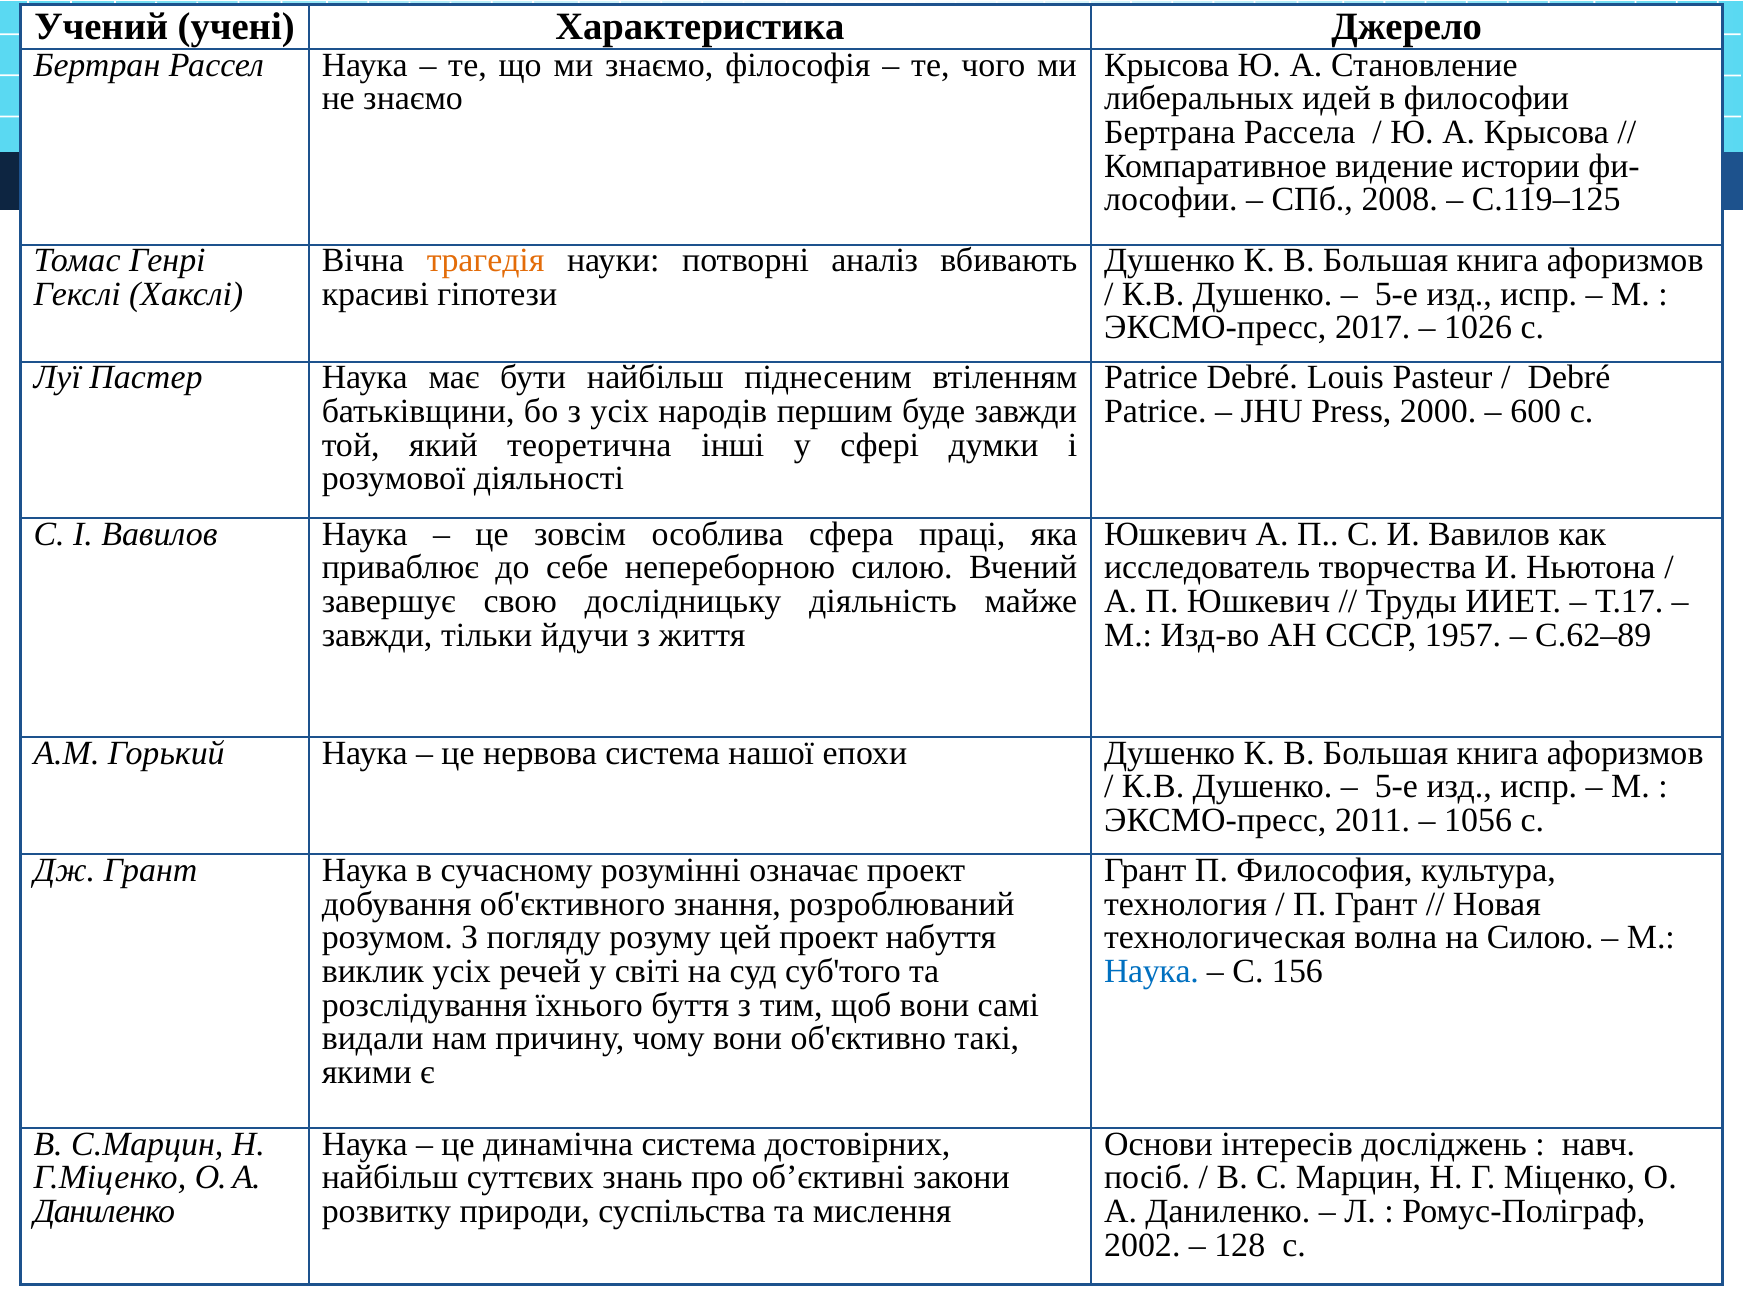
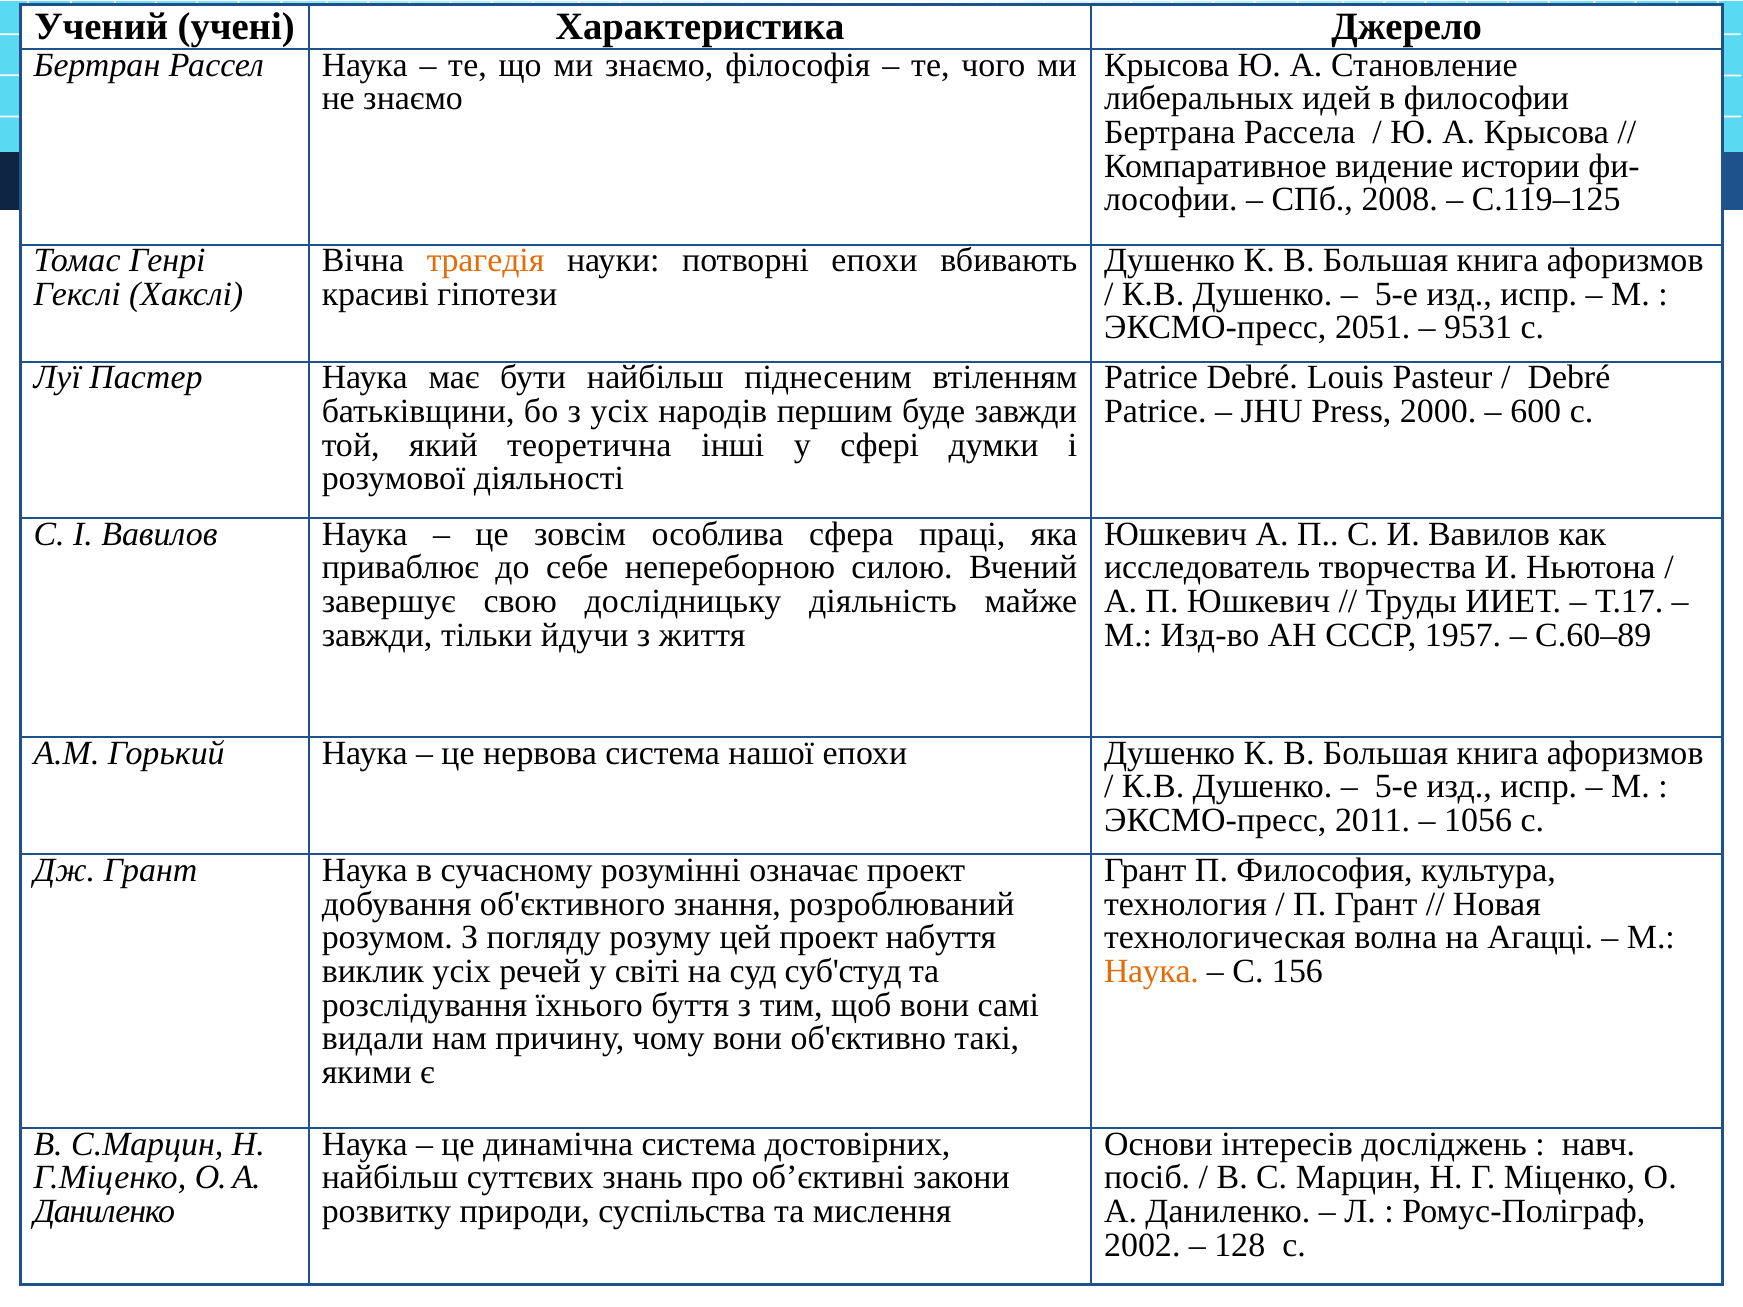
потворні аналіз: аналіз -> епохи
2017: 2017 -> 2051
1026: 1026 -> 9531
С.62–89: С.62–89 -> С.60–89
на Силою: Силою -> Агацці
суб'того: суб'того -> суб'студ
Наука at (1151, 971) colour: blue -> orange
